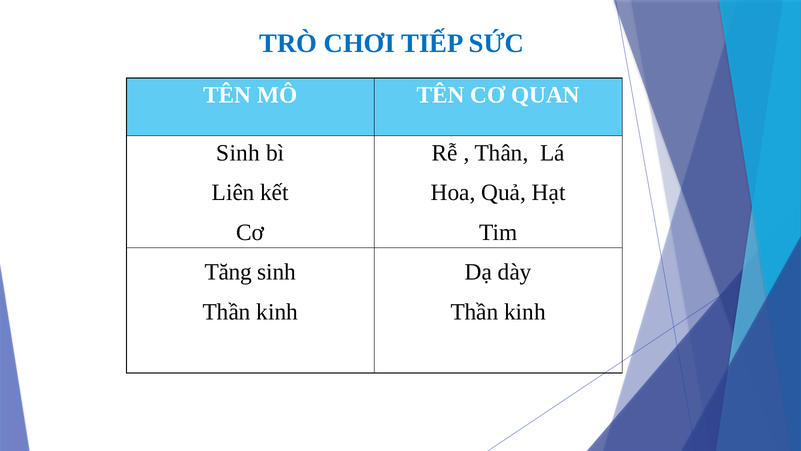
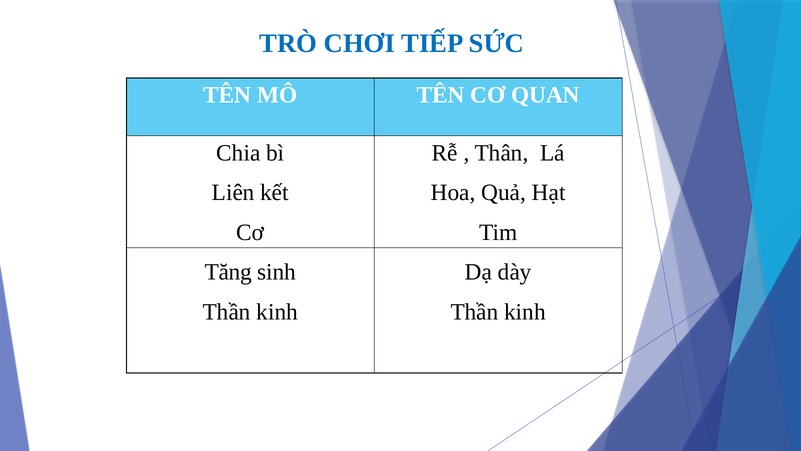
Sinh at (238, 153): Sinh -> Chia
